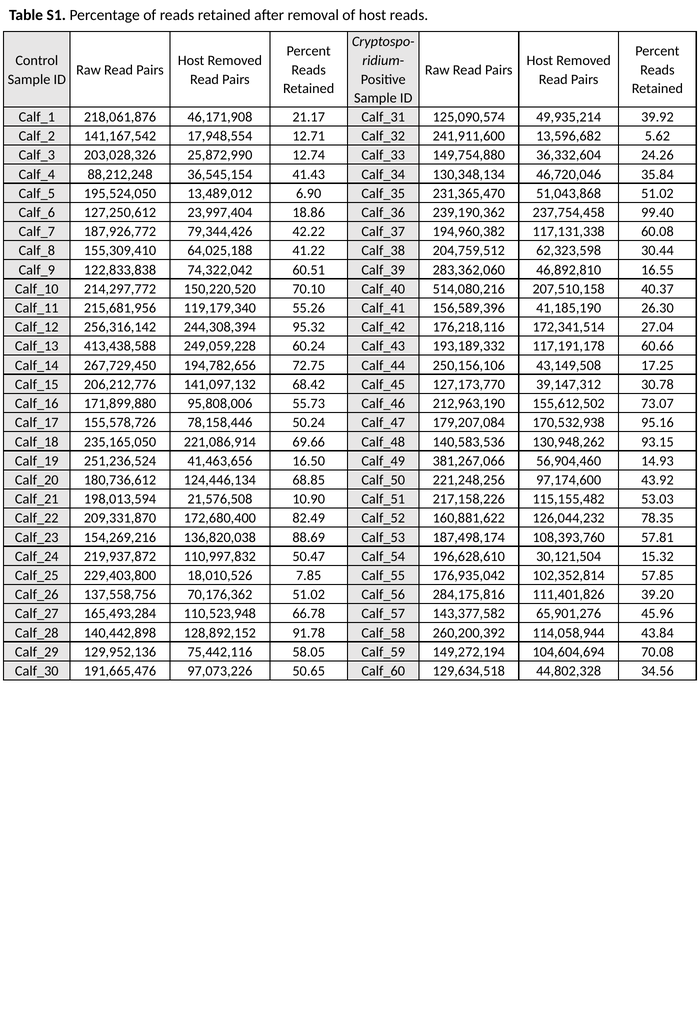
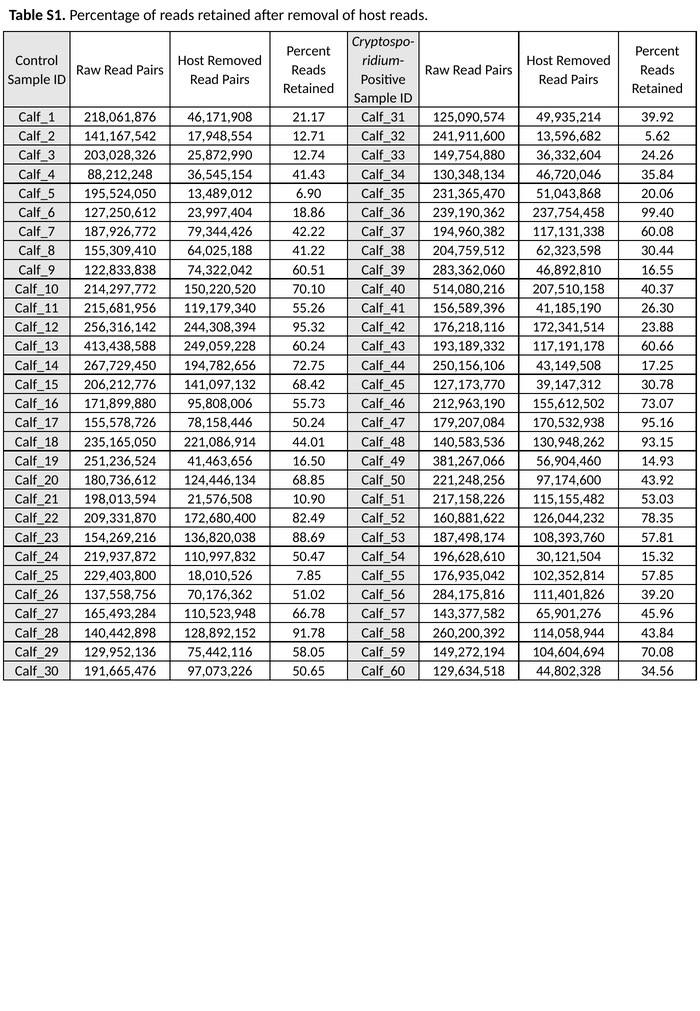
51,043,868 51.02: 51.02 -> 20.06
27.04: 27.04 -> 23.88
69.66: 69.66 -> 44.01
